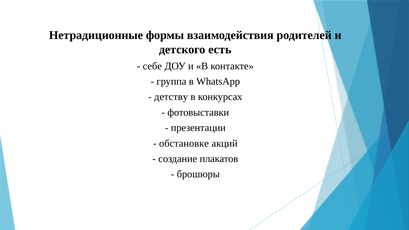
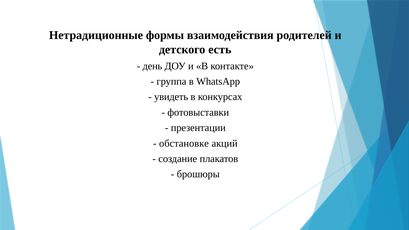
себе: себе -> день
детству: детству -> увидеть
